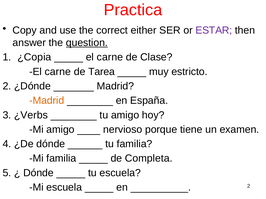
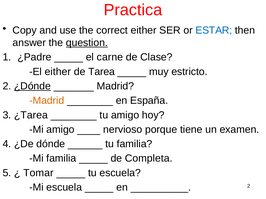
ESTAR colour: purple -> blue
¿Copia: ¿Copia -> ¿Padre
carne at (58, 72): carne -> either
¿Dónde underline: none -> present
¿Verbs: ¿Verbs -> ¿Tarea
Dónde at (38, 173): Dónde -> Tomar
